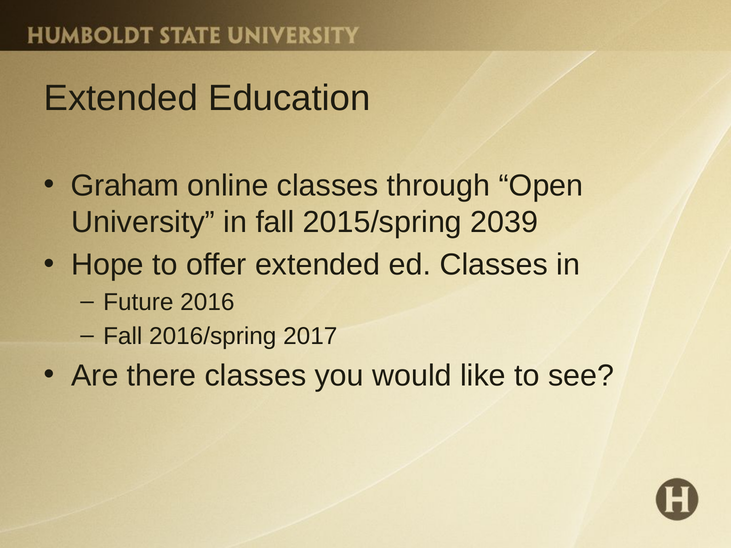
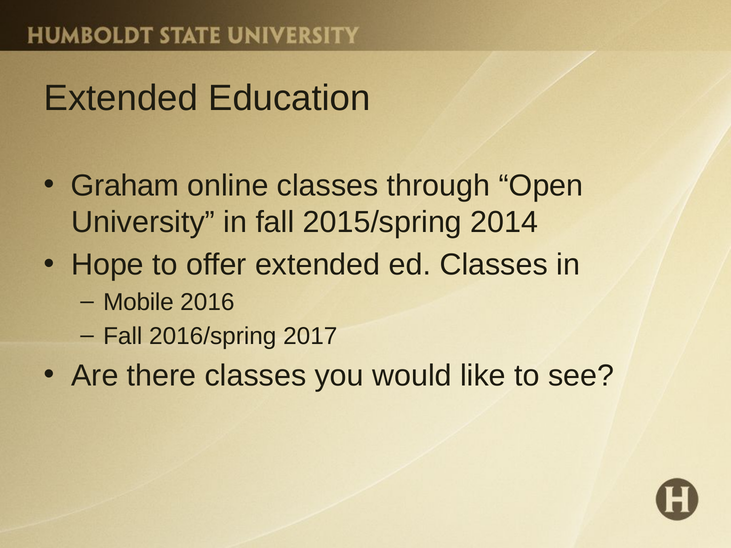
2039: 2039 -> 2014
Future: Future -> Mobile
